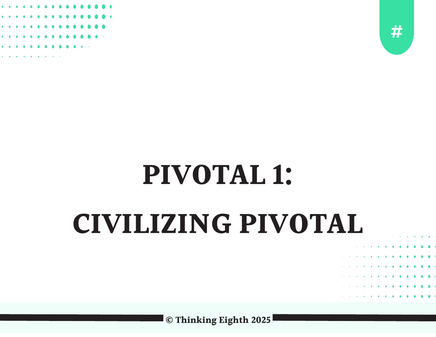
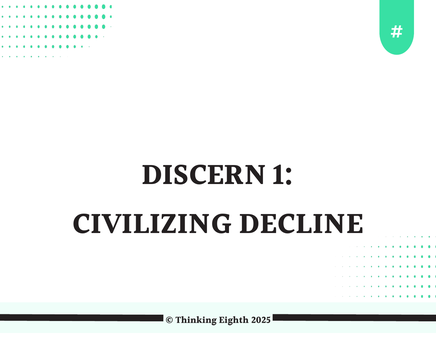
PIVOTAL at (204, 176): PIVOTAL -> DISCERN
CIVILIZING PIVOTAL: PIVOTAL -> DECLINE
